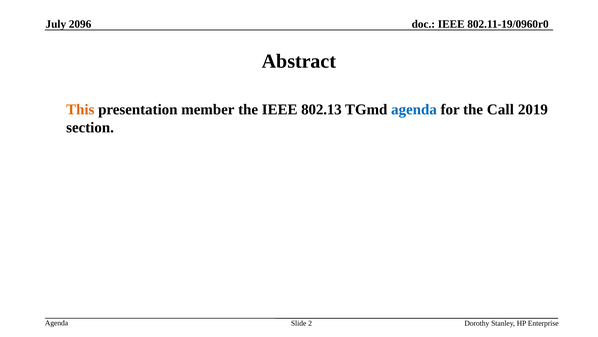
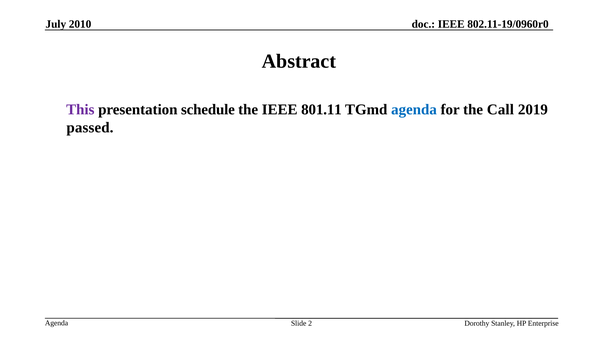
2096: 2096 -> 2010
This colour: orange -> purple
member: member -> schedule
802.13: 802.13 -> 801.11
section: section -> passed
